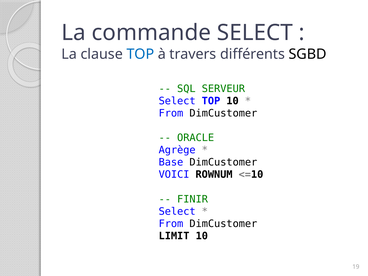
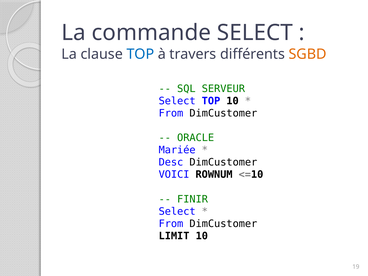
SGBD colour: black -> orange
Agrège: Agrège -> Mariée
Base: Base -> Desc
